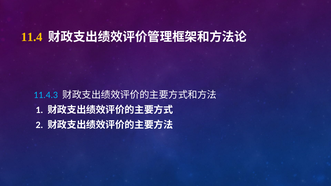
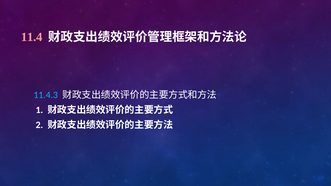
11.4 colour: yellow -> pink
